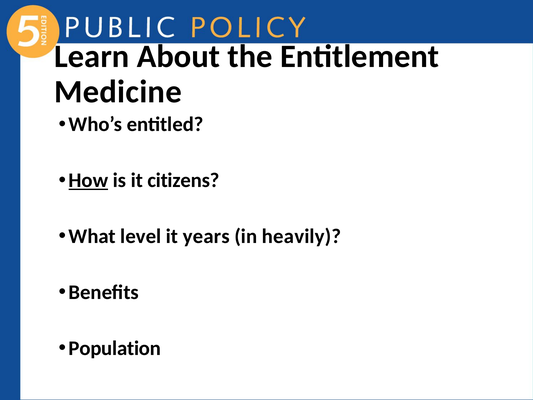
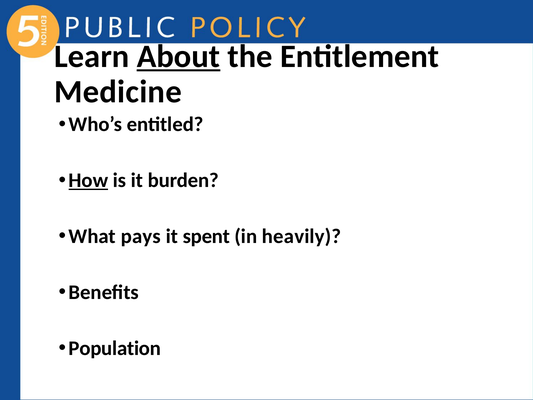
About underline: none -> present
citizens: citizens -> burden
level: level -> pays
years: years -> spent
